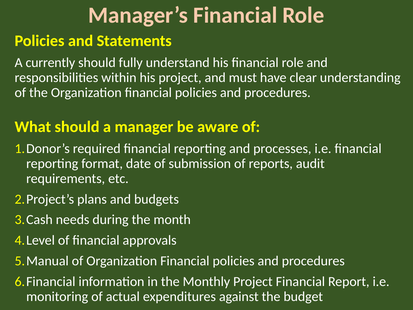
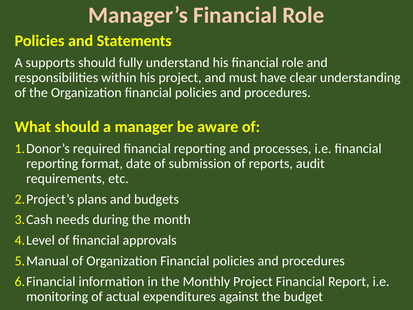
currently: currently -> supports
